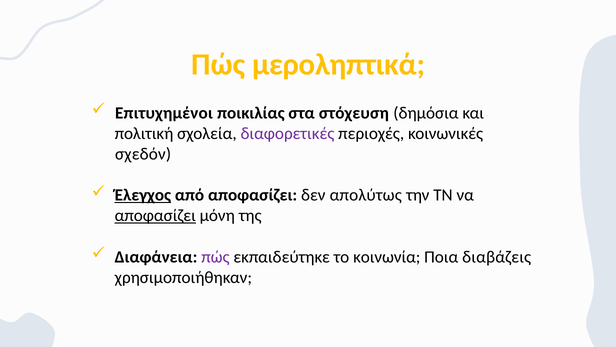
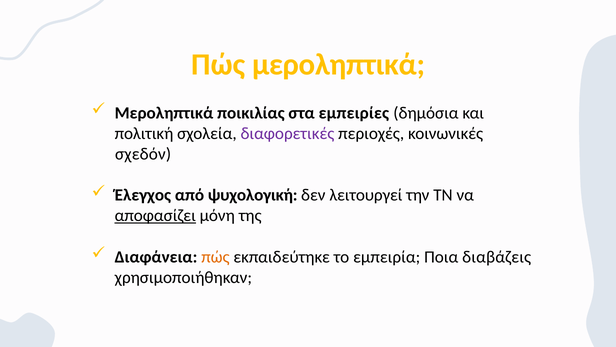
Επιτυχημένοι at (164, 113): Επιτυχημένοι -> Μεροληπτικά
στόχευση: στόχευση -> εμπειρίες
Έλεγχος underline: present -> none
από αποφασίζει: αποφασίζει -> ψυχολογική
απολύτως: απολύτως -> λειτουργεί
πώς at (215, 257) colour: purple -> orange
κοινωνία: κοινωνία -> εμπειρία
